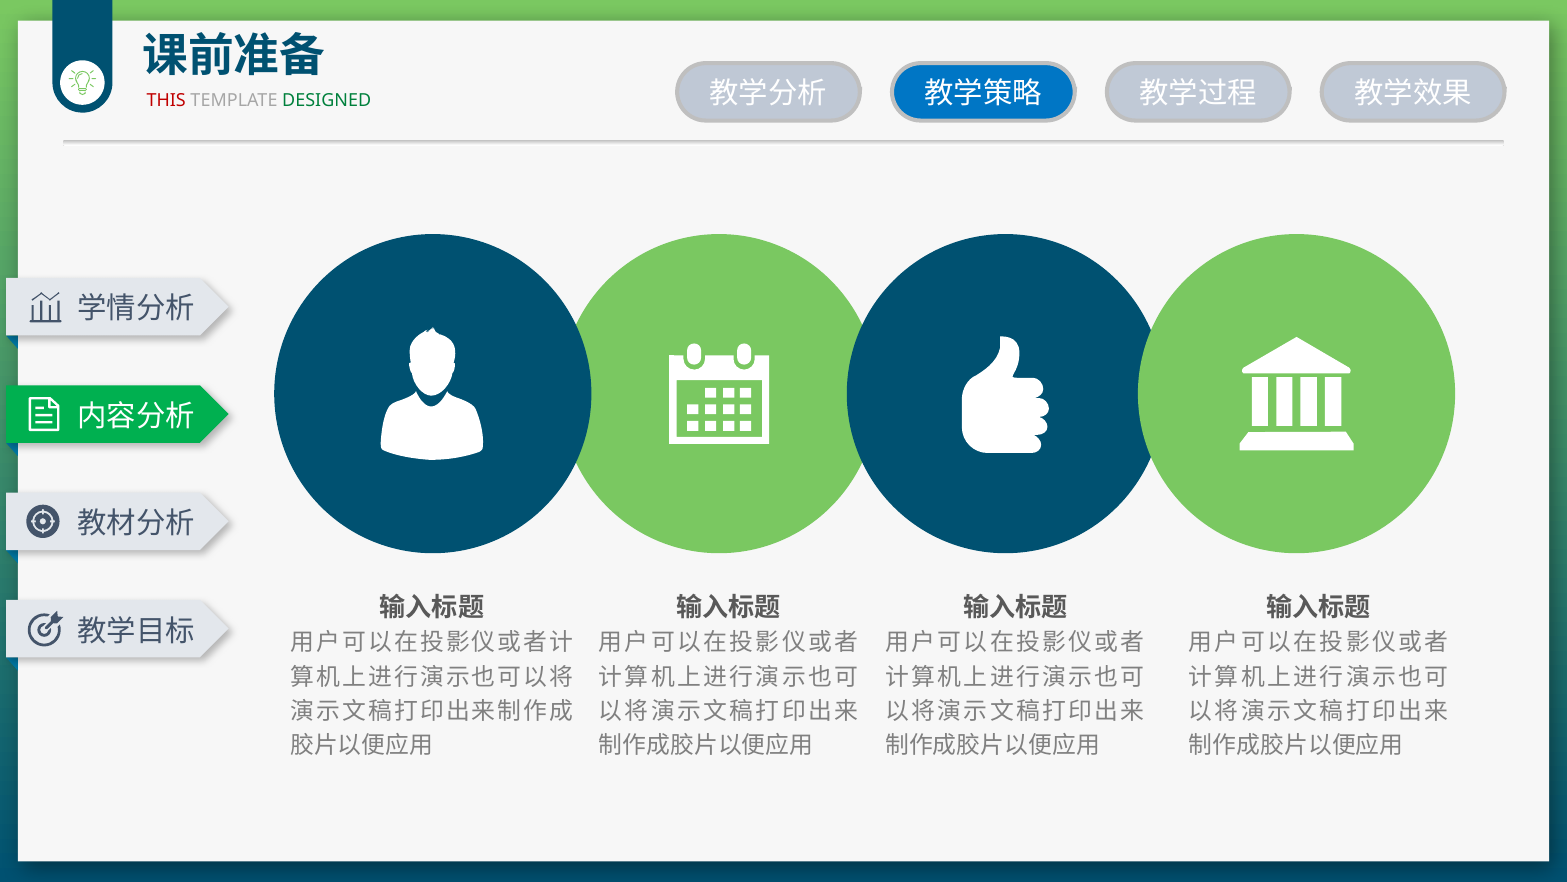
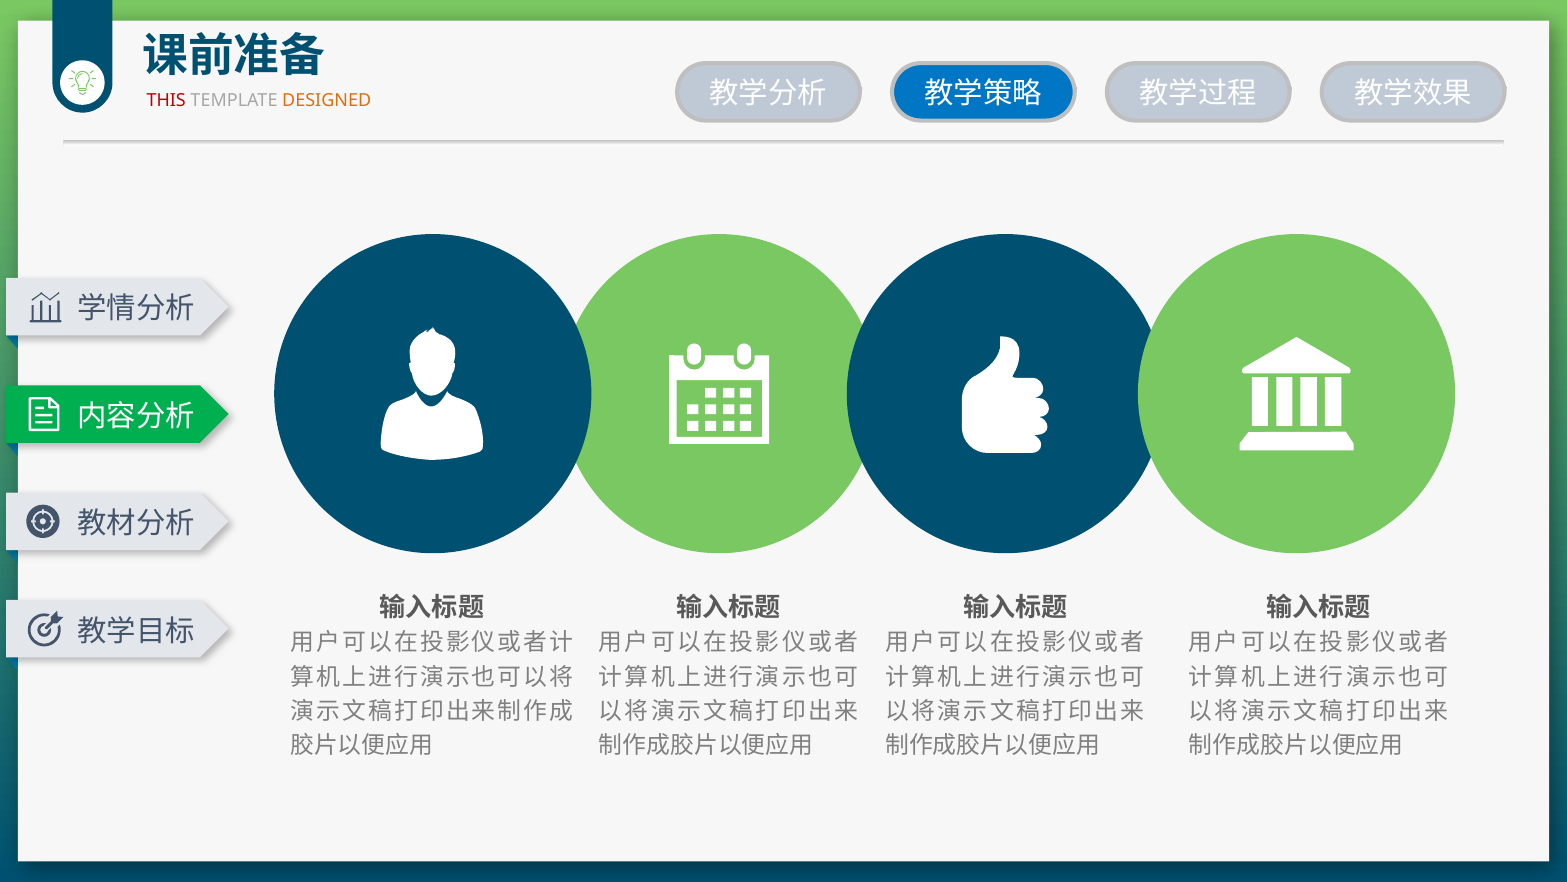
DESIGNED colour: green -> orange
